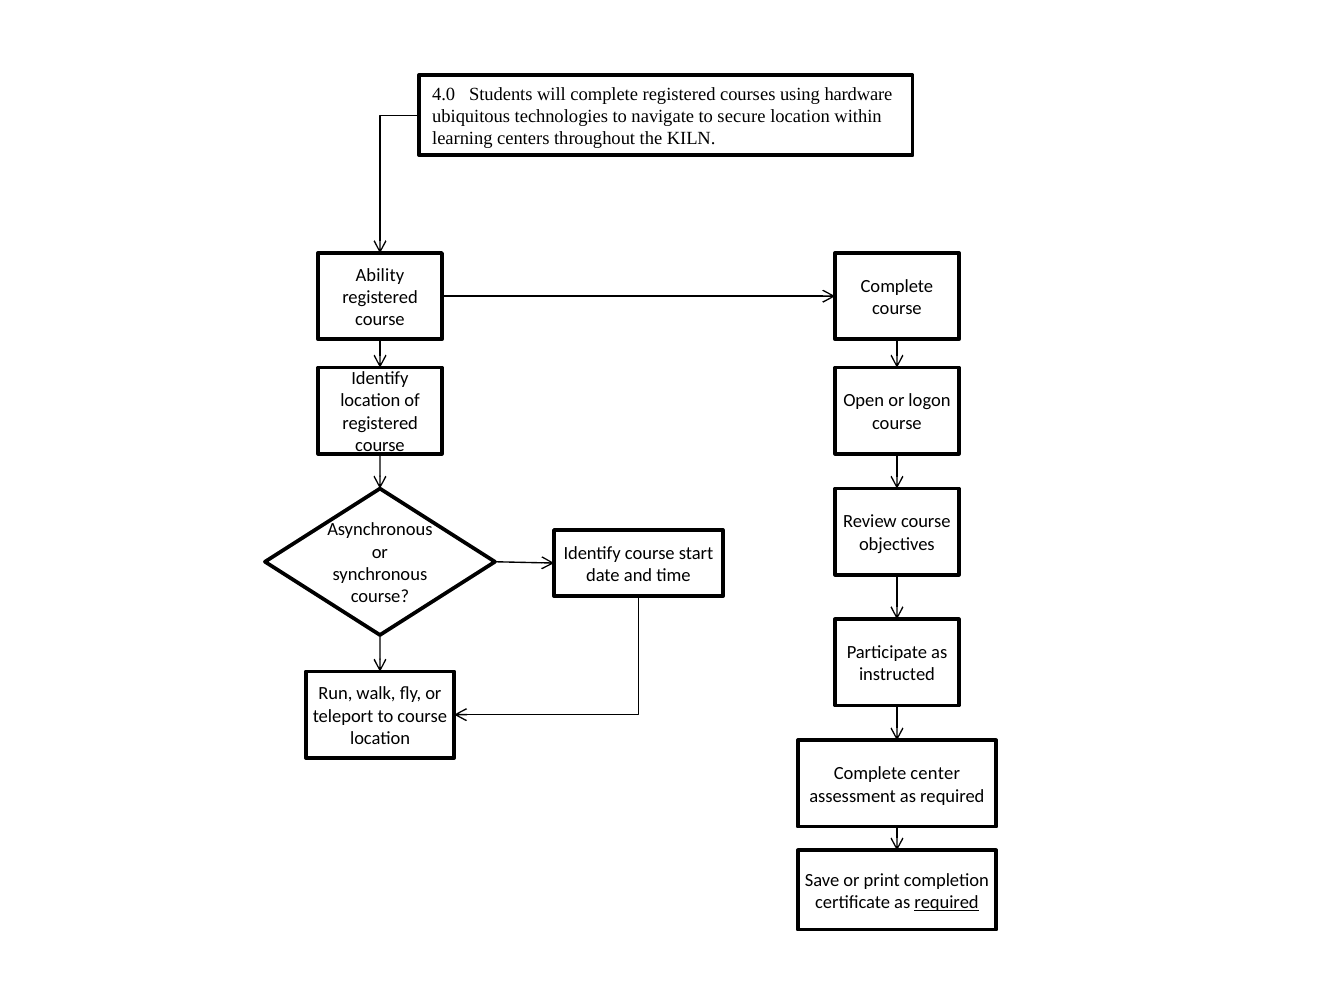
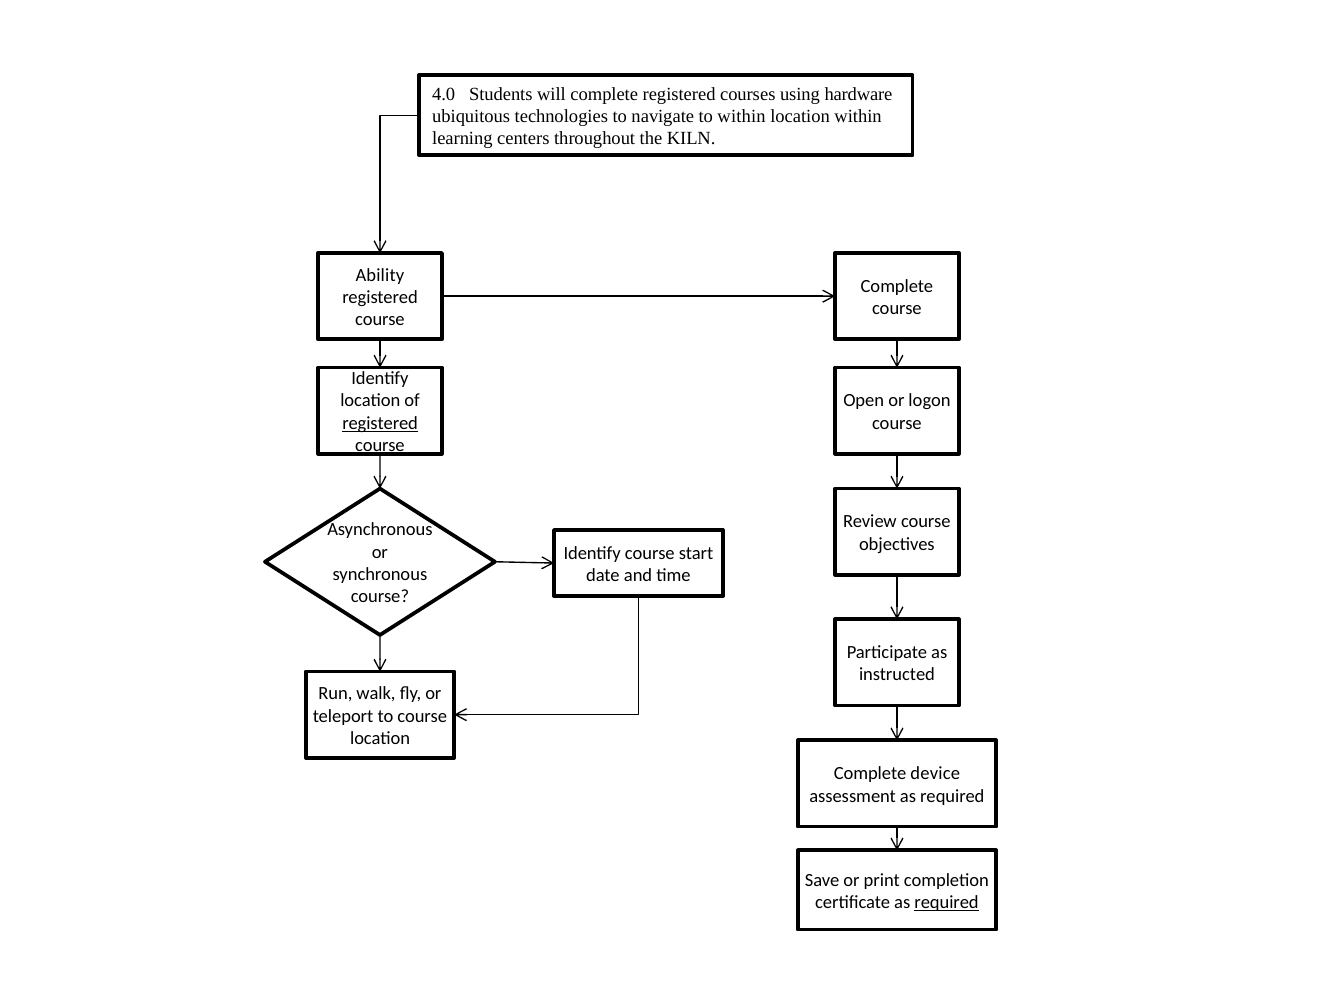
to secure: secure -> within
registered at (380, 423) underline: none -> present
center: center -> device
